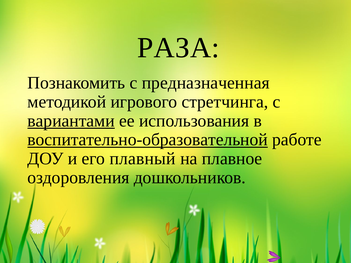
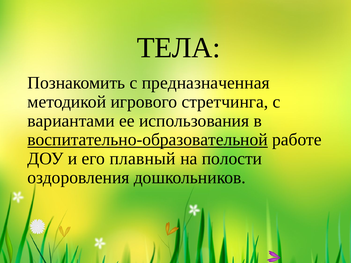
РАЗА: РАЗА -> ТЕЛА
вариантами underline: present -> none
плавное: плавное -> полости
